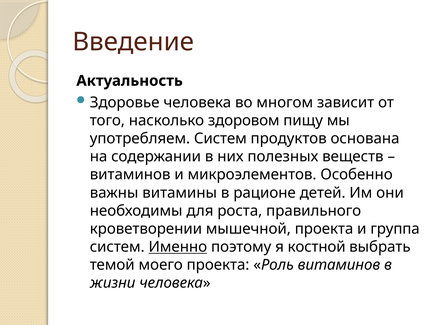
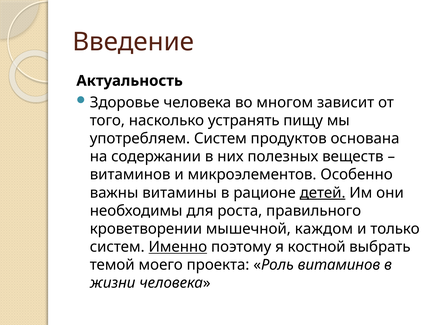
здоровом: здоровом -> устранять
детей underline: none -> present
мышечной проекта: проекта -> каждом
группа: группа -> только
